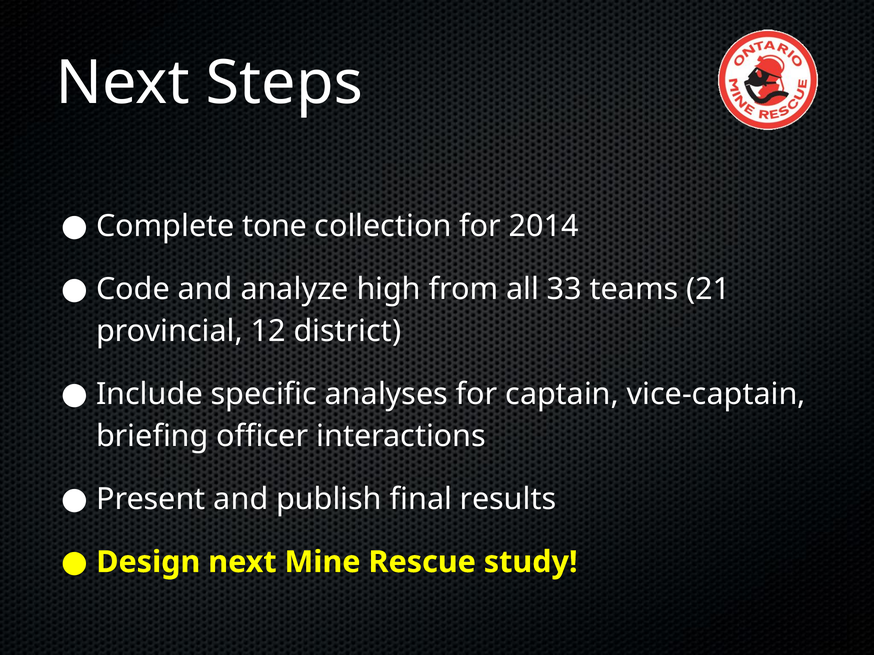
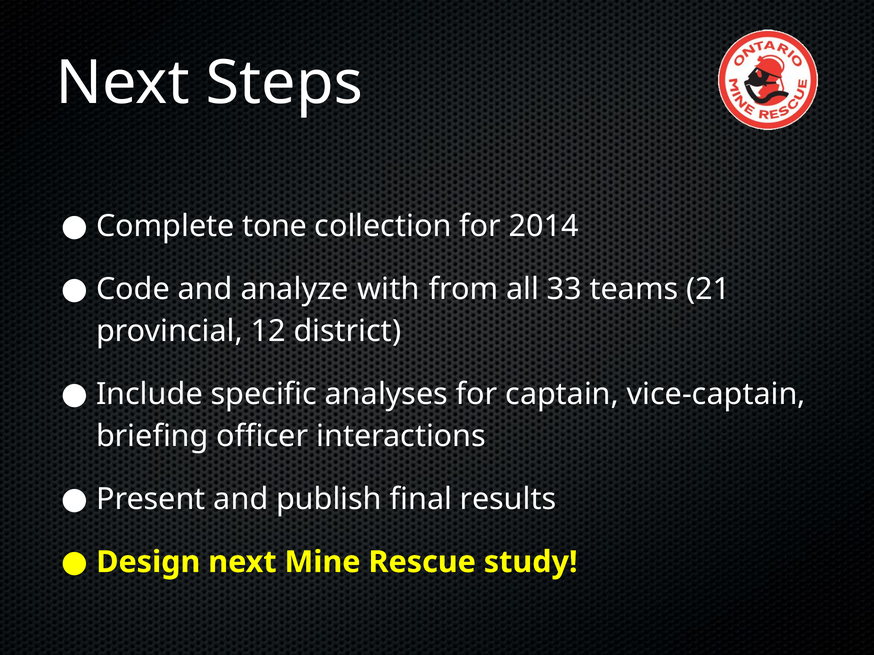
high: high -> with
